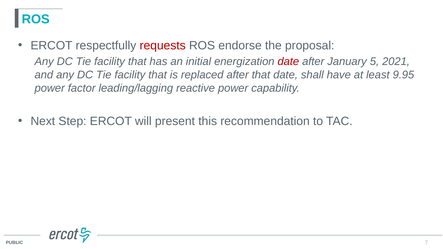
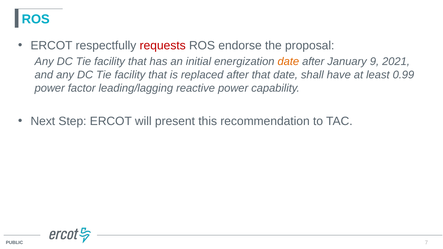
date at (288, 62) colour: red -> orange
5: 5 -> 9
9.95: 9.95 -> 0.99
